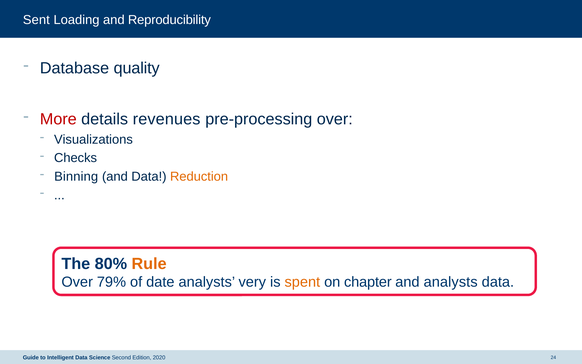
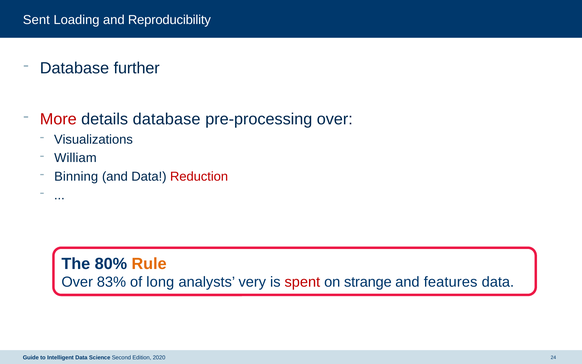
quality: quality -> further
details revenues: revenues -> database
Checks: Checks -> William
Reduction colour: orange -> red
79%: 79% -> 83%
date: date -> long
spent colour: orange -> red
chapter: chapter -> strange
and analysts: analysts -> features
